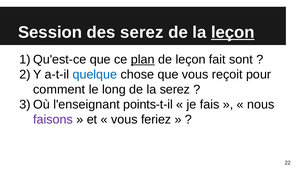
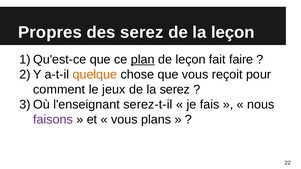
Session: Session -> Propres
leçon at (233, 32) underline: present -> none
sont: sont -> faire
quelque colour: blue -> orange
long: long -> jeux
points-t-il: points-t-il -> serez-t-il
feriez: feriez -> plans
